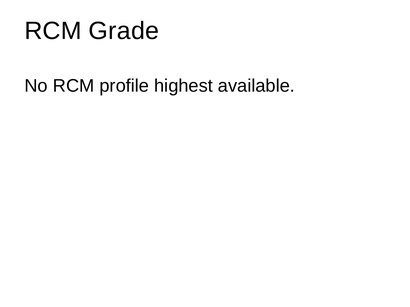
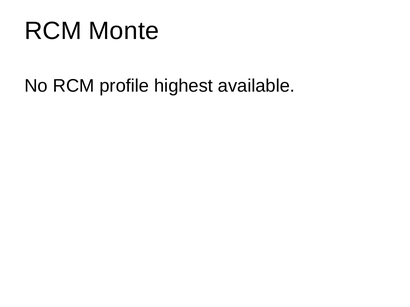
Grade: Grade -> Monte
